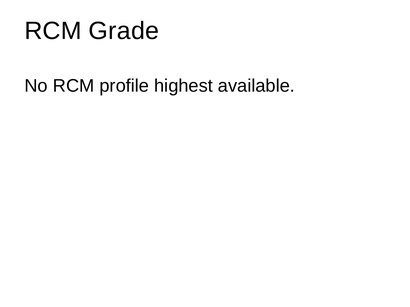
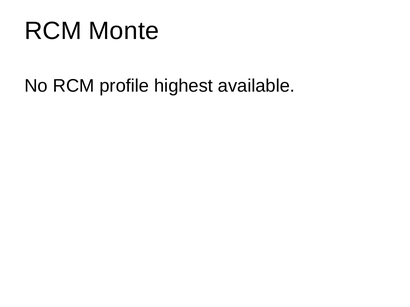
Grade: Grade -> Monte
